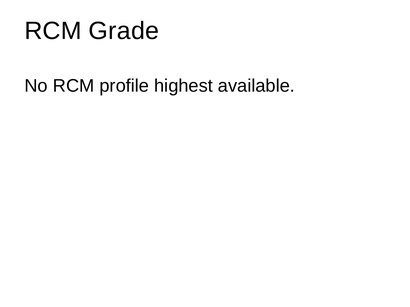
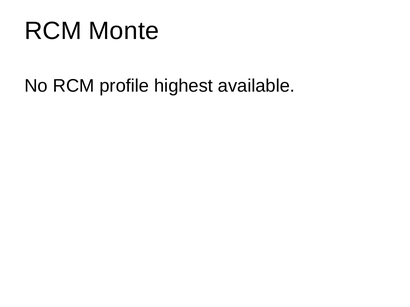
Grade: Grade -> Monte
